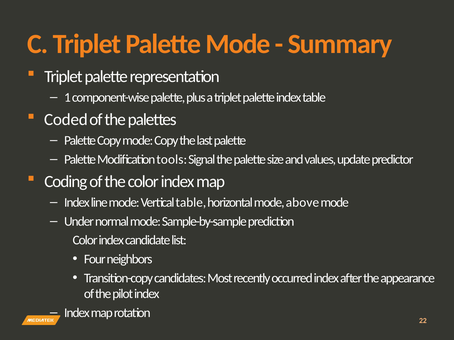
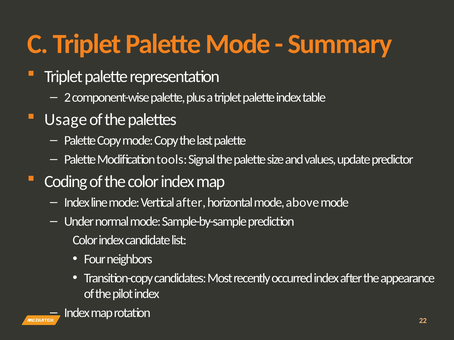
1: 1 -> 2
Coded: Coded -> Usage
Vertical table: table -> after
